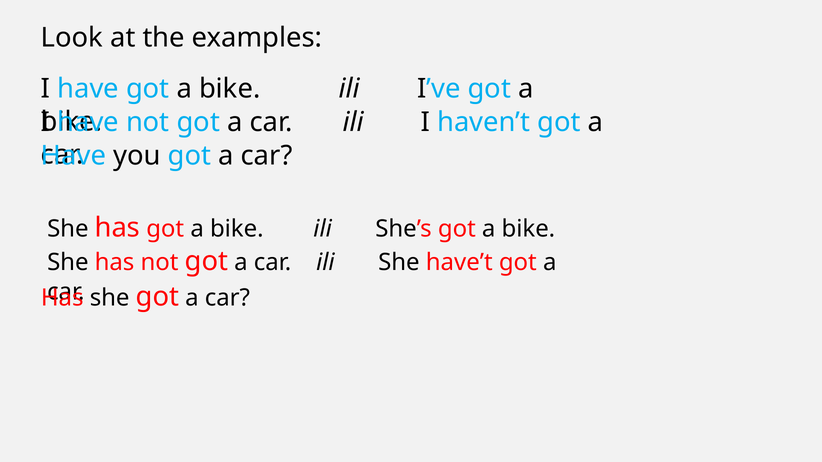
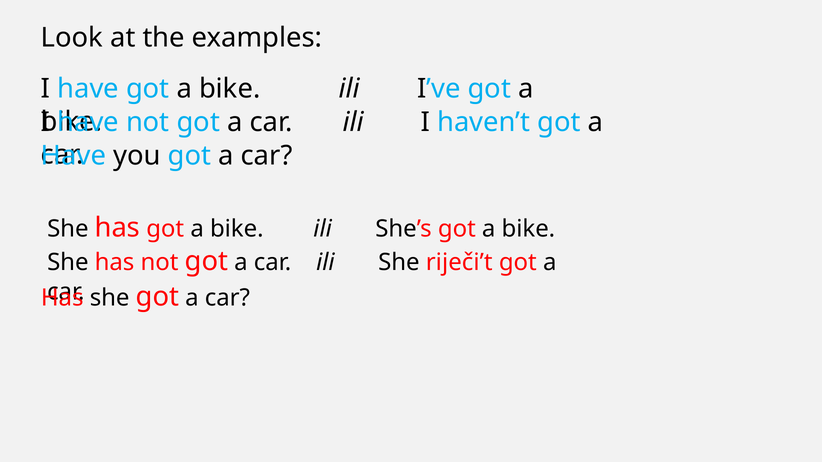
have’t: have’t -> riječi’t
